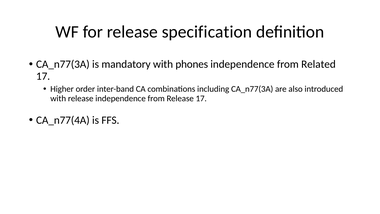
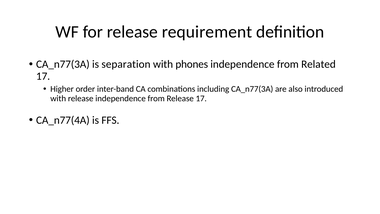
specification: specification -> requirement
mandatory: mandatory -> separation
